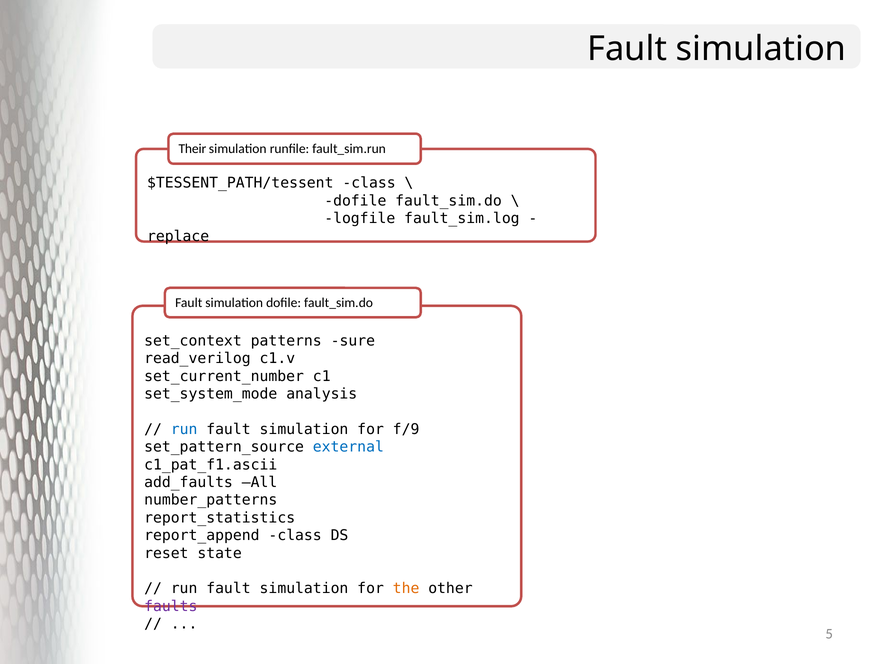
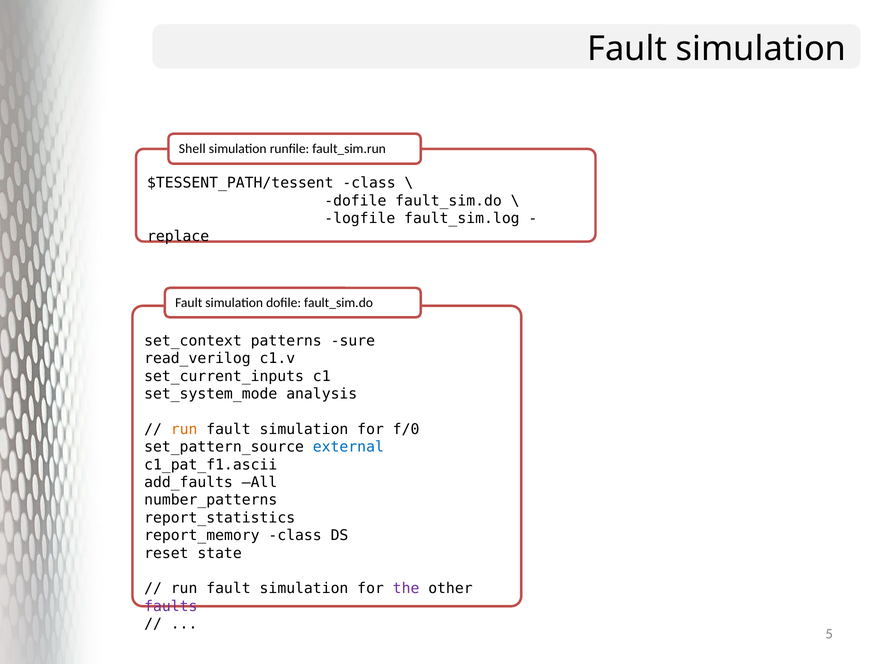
Their: Their -> Shell
set_current_number: set_current_number -> set_current_inputs
run at (184, 430) colour: blue -> orange
f/9: f/9 -> f/0
report_append: report_append -> report_memory
the colour: orange -> purple
